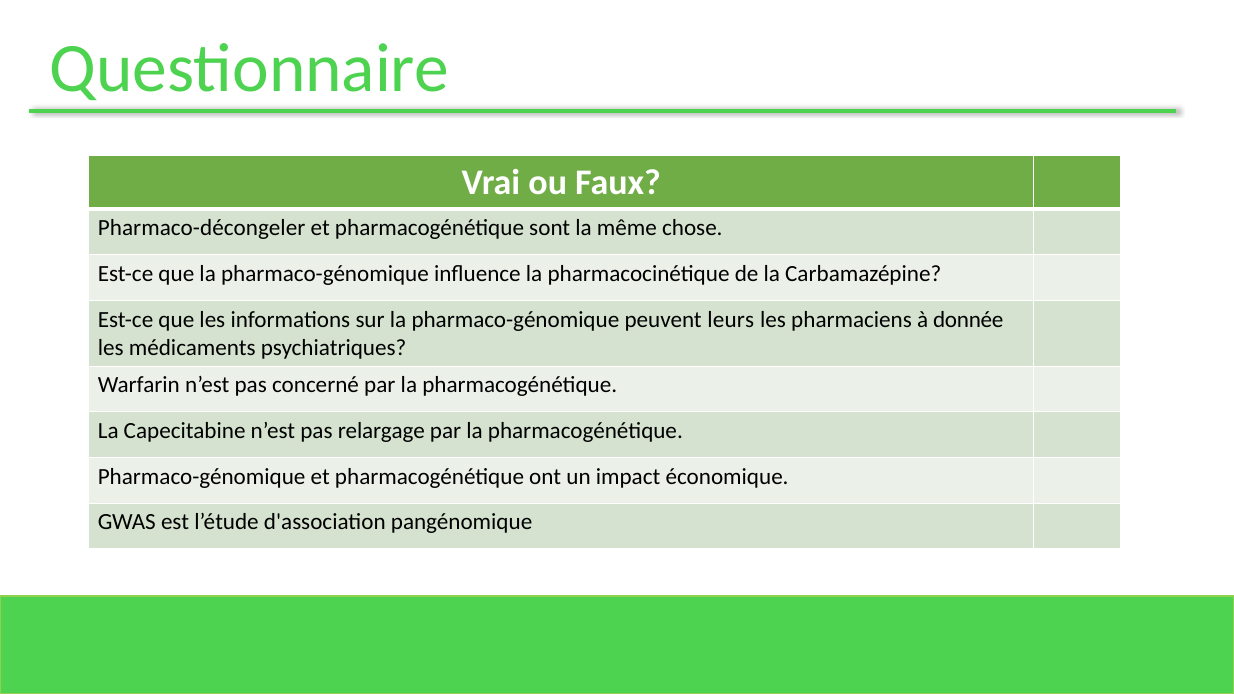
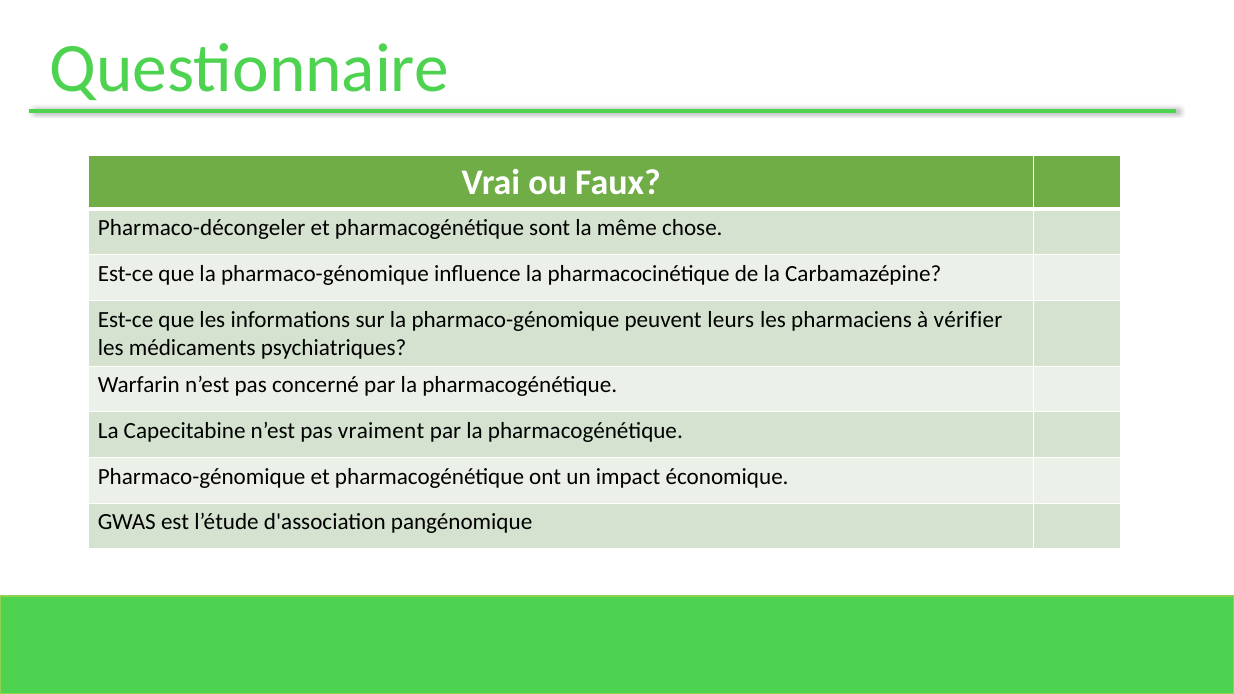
donnée: donnée -> vérifier
relargage: relargage -> vraiment
